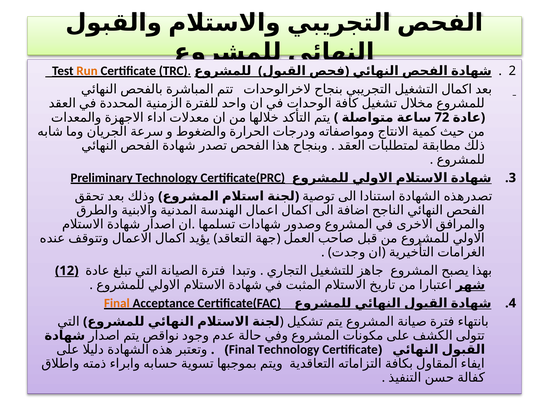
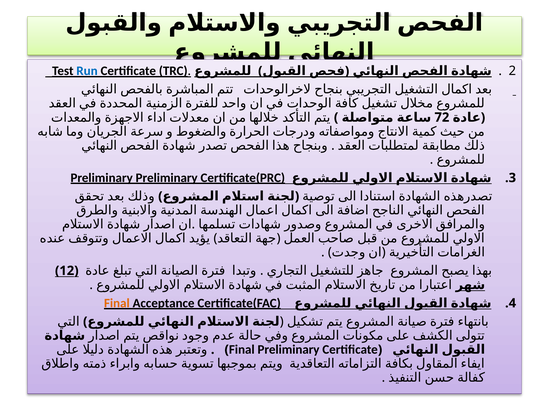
Run colour: orange -> blue
Preliminary Technology: Technology -> Preliminary
Final Technology: Technology -> Preliminary
